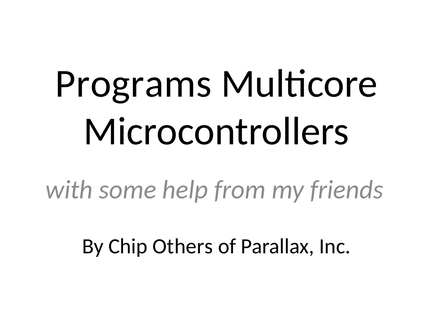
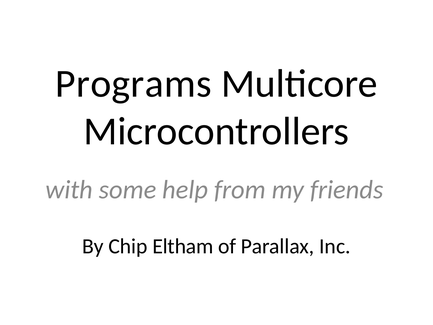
Others: Others -> Eltham
